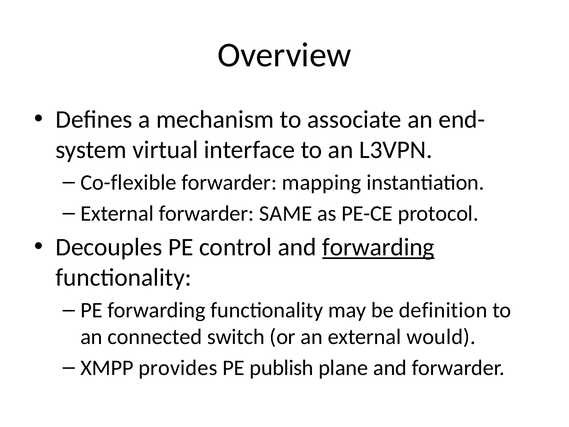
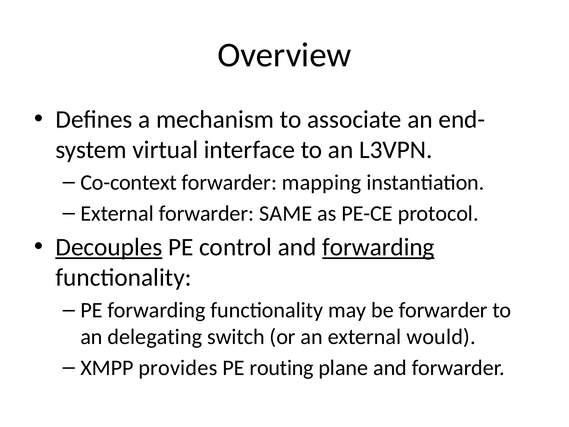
Co-flexible: Co-flexible -> Co-context
Decouples underline: none -> present
be definition: definition -> forwarder
connected: connected -> delegating
publish: publish -> routing
